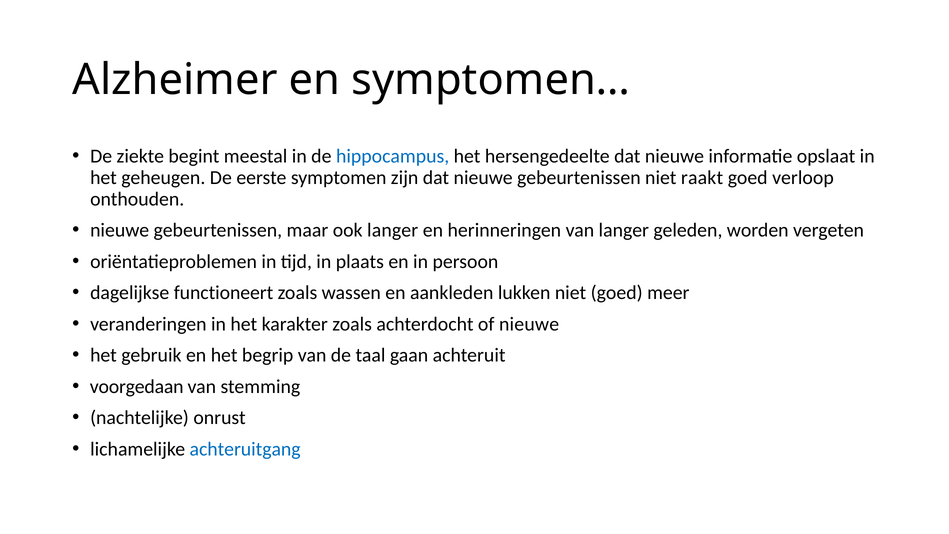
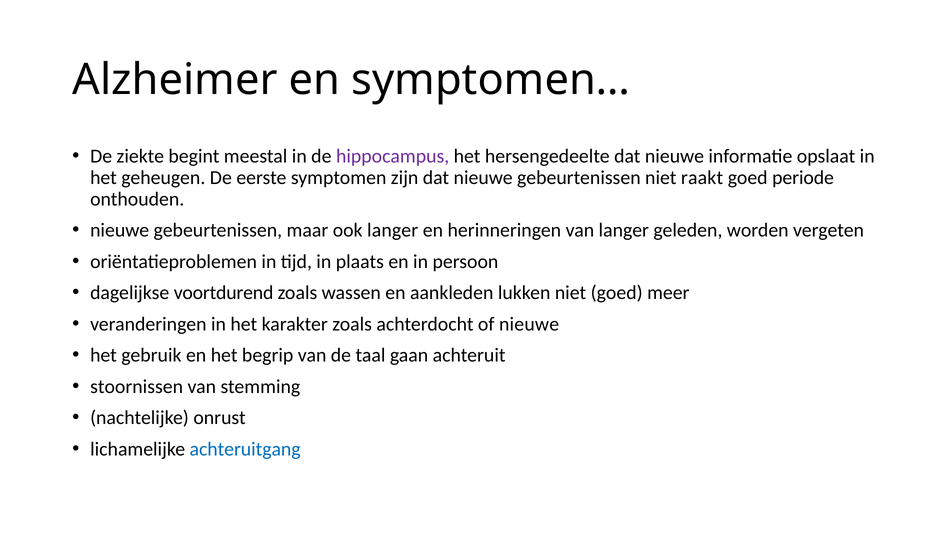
hippocampus colour: blue -> purple
verloop: verloop -> periode
functioneert: functioneert -> voortdurend
voorgedaan: voorgedaan -> stoornissen
